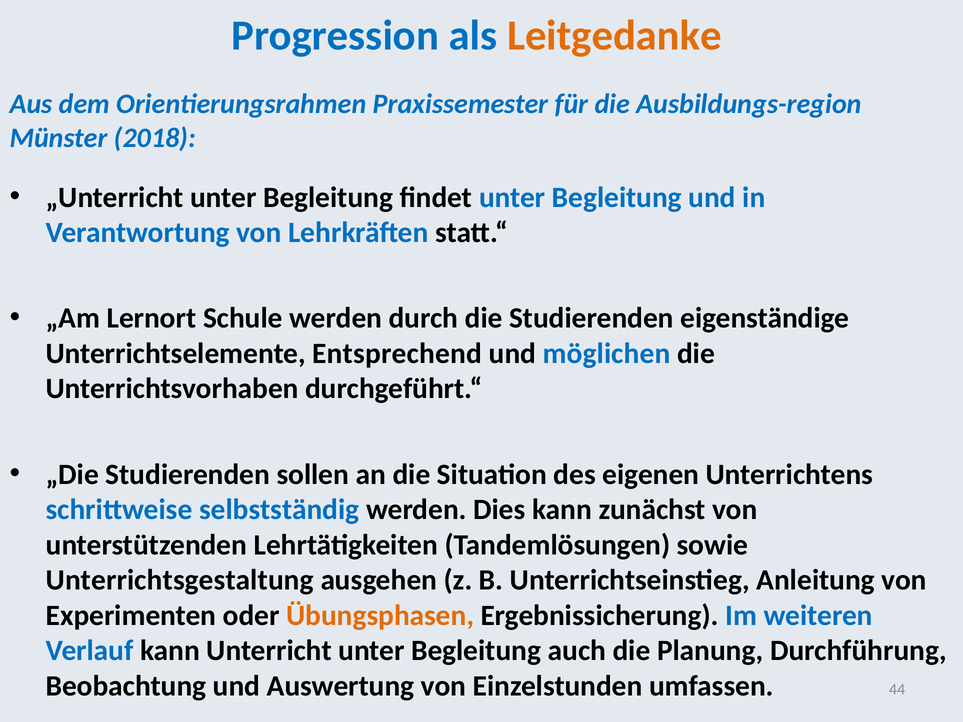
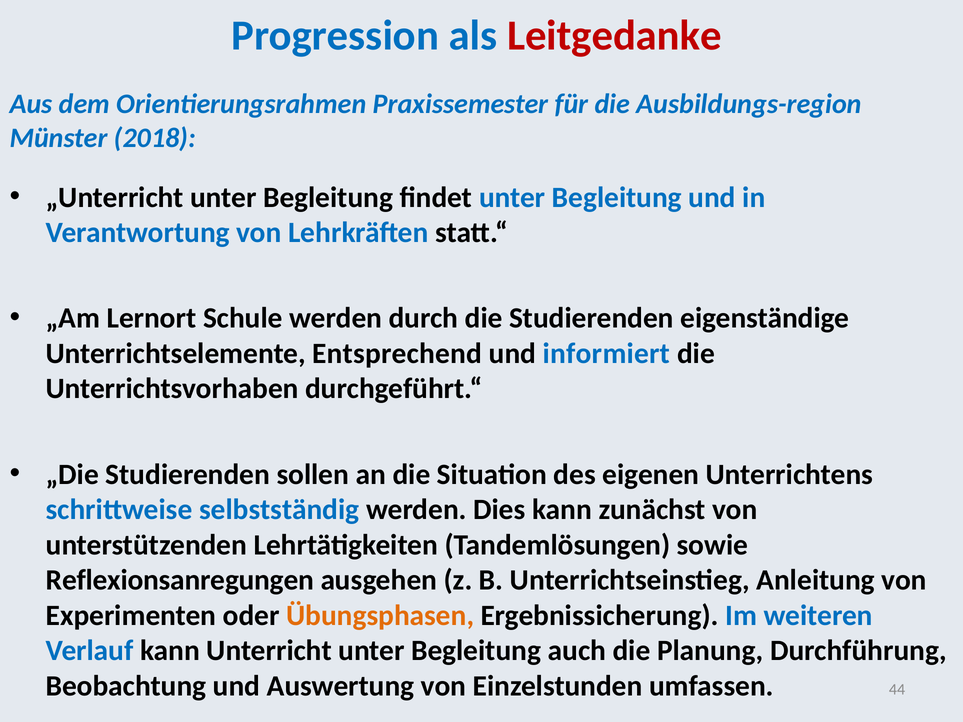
Leitgedanke colour: orange -> red
möglichen: möglichen -> informiert
Unterrichtsgestaltung: Unterrichtsgestaltung -> Reflexionsanregungen
